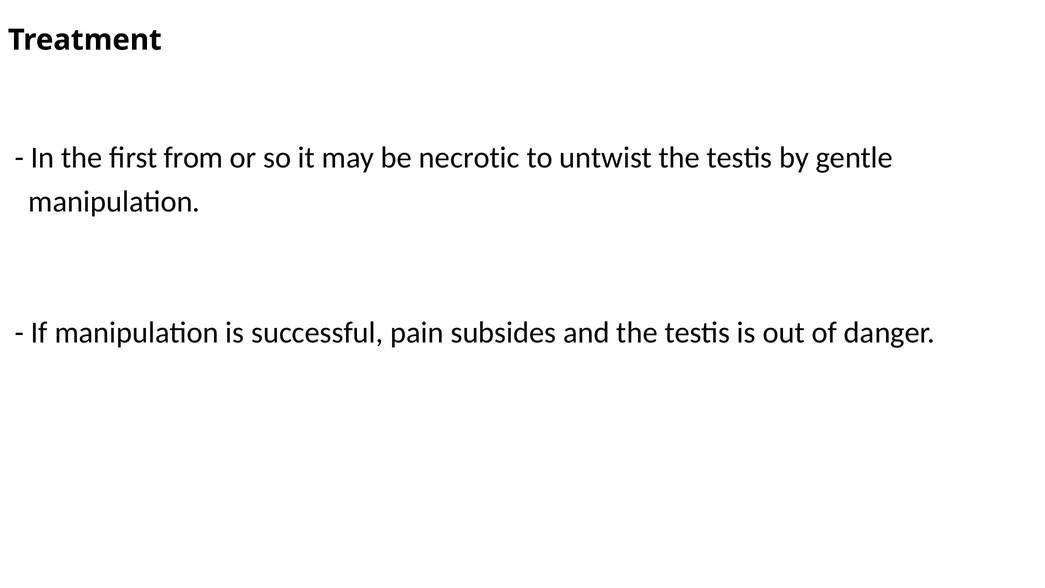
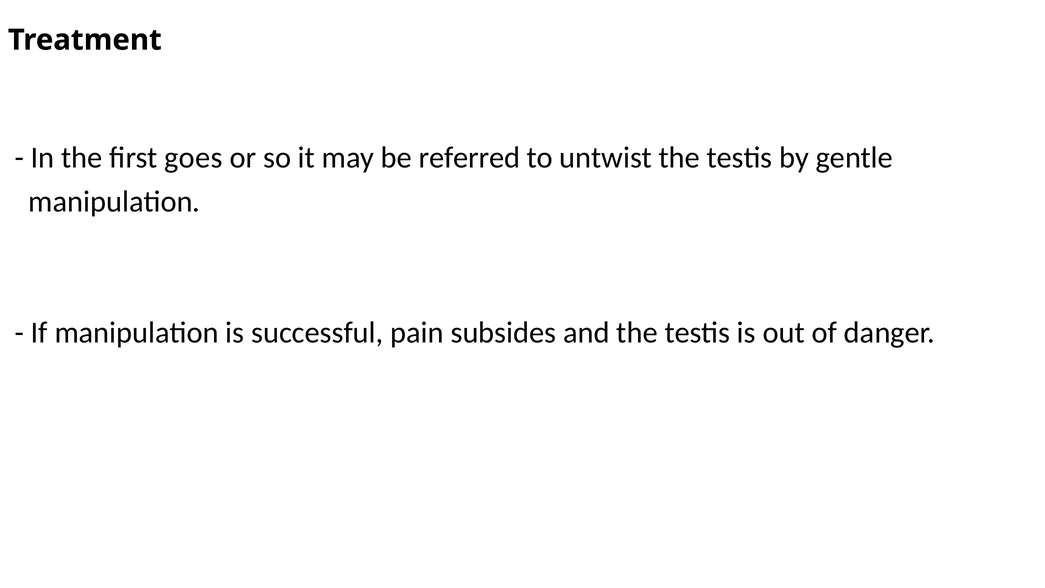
from: from -> goes
necrotic: necrotic -> referred
